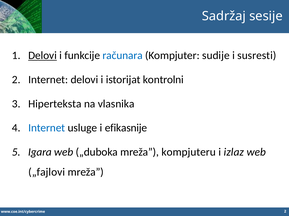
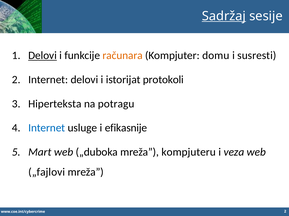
Sadržaj underline: none -> present
računara colour: blue -> orange
sudije: sudije -> domu
kontrolni: kontrolni -> protokoli
vlasnika: vlasnika -> potragu
Igara: Igara -> Mart
izlaz: izlaz -> veza
